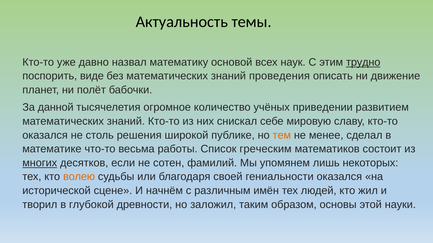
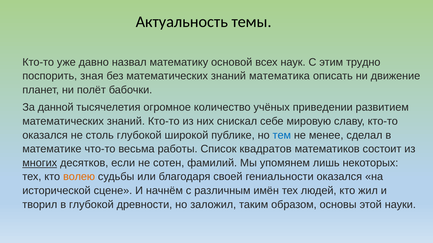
трудно underline: present -> none
виде: виде -> зная
проведения: проведения -> математика
столь решения: решения -> глубокой
тем colour: orange -> blue
греческим: греческим -> квадратов
